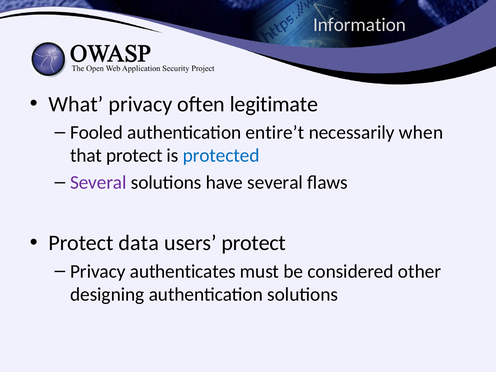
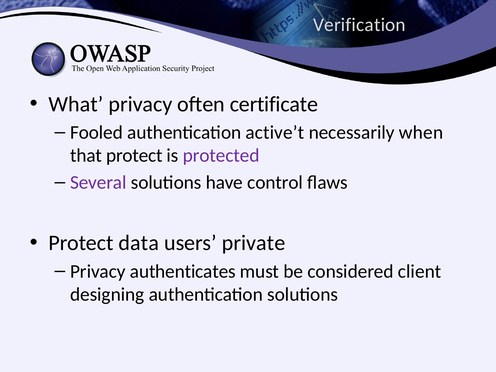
Information: Information -> Verification
legitimate: legitimate -> certificate
entire’t: entire’t -> active’t
protected colour: blue -> purple
have several: several -> control
users protect: protect -> private
other: other -> client
